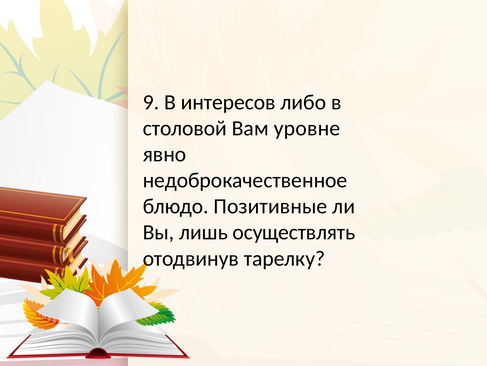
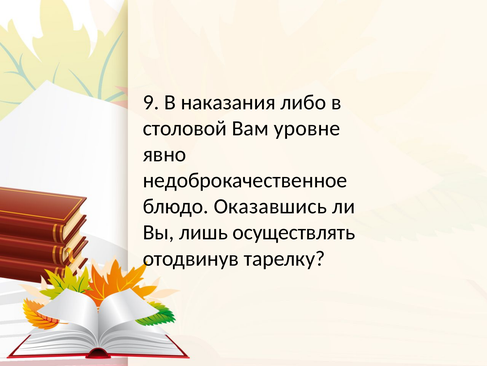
интересов: интересов -> наказания
Позитивные: Позитивные -> Оказавшись
